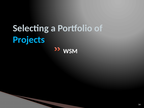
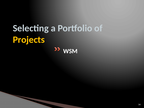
Projects colour: light blue -> yellow
